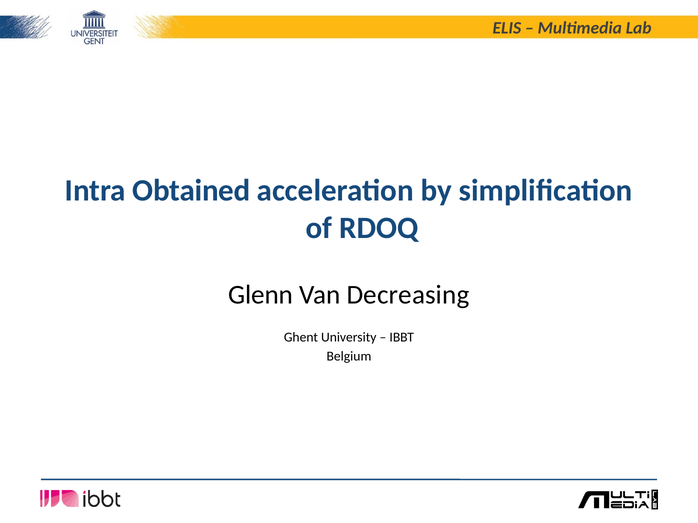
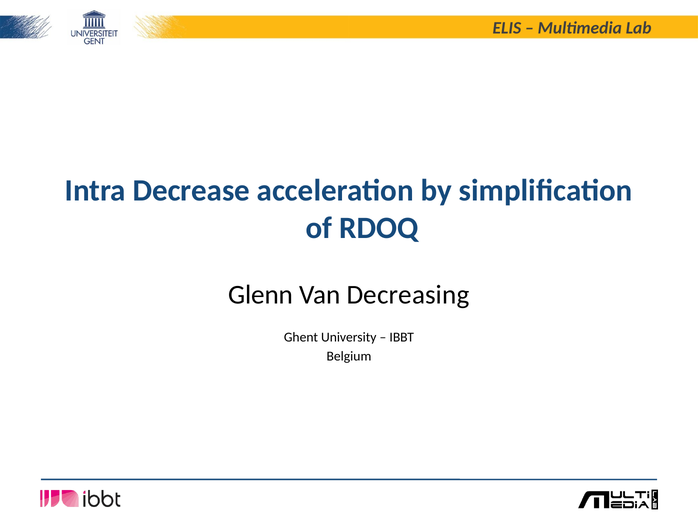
Obtained: Obtained -> Decrease
